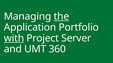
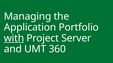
the underline: present -> none
